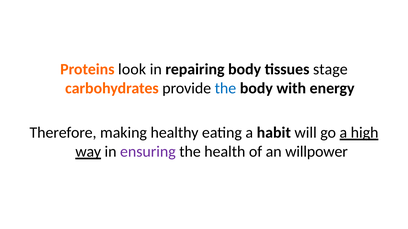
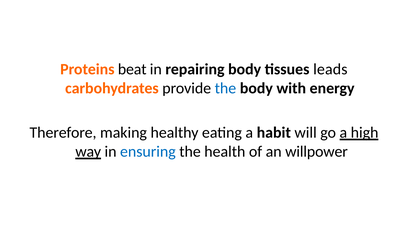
look: look -> beat
stage: stage -> leads
ensuring colour: purple -> blue
